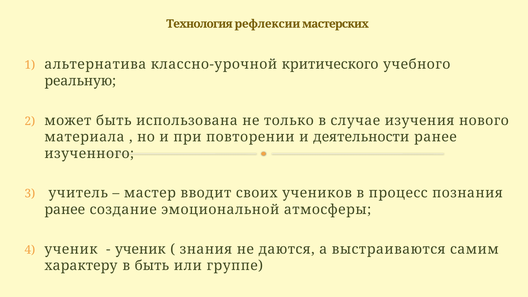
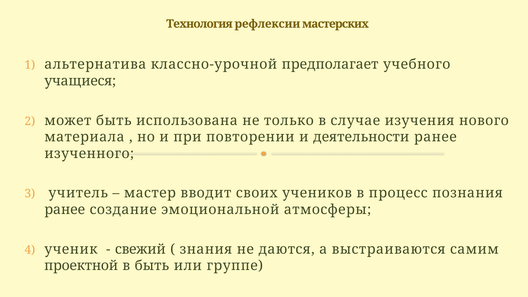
критического: критического -> предполагает
реальную: реальную -> учащиеся
ученик at (140, 249): ученик -> свежий
характеру: характеру -> проектной
